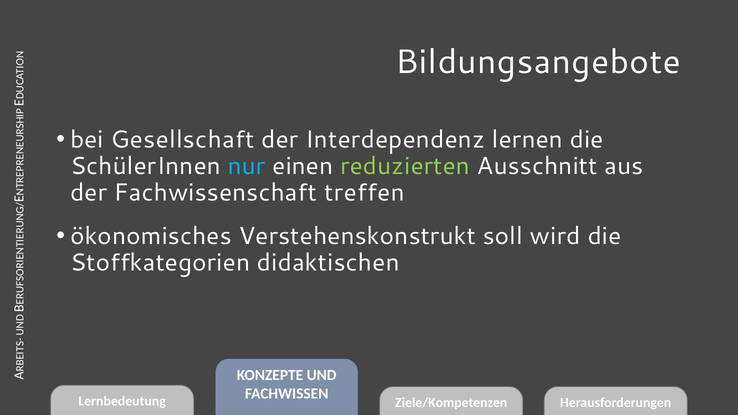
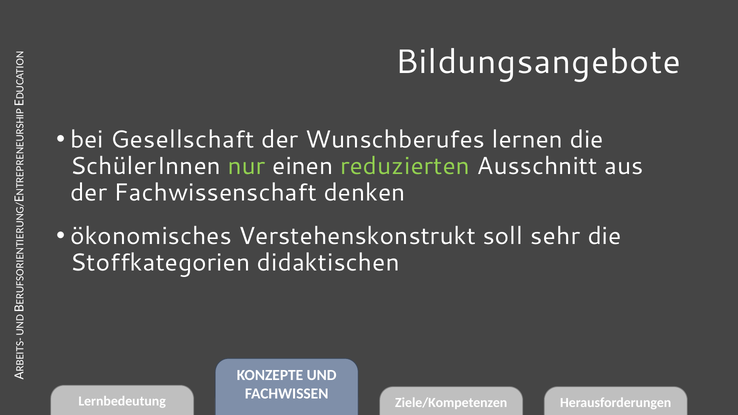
Interdependenz: Interdependenz -> Wunschberufes
nur colour: light blue -> light green
treffen: treffen -> denken
wird: wird -> sehr
